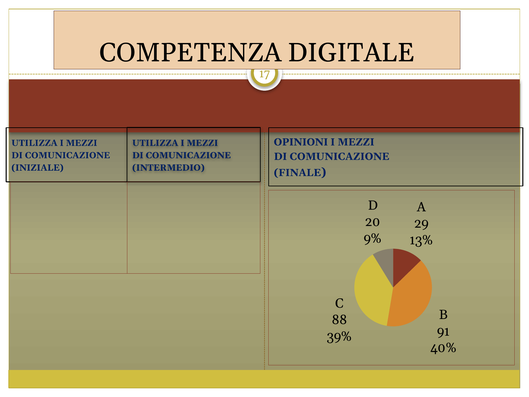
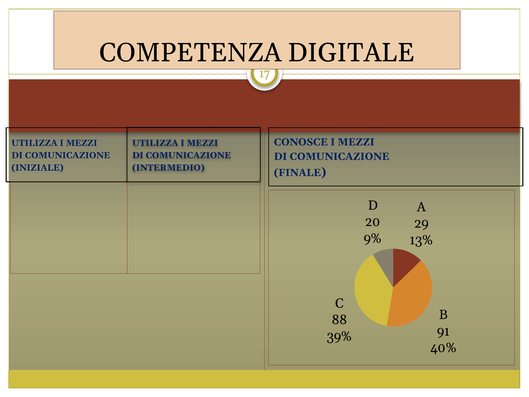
OPINIONI: OPINIONI -> CONOSCE
